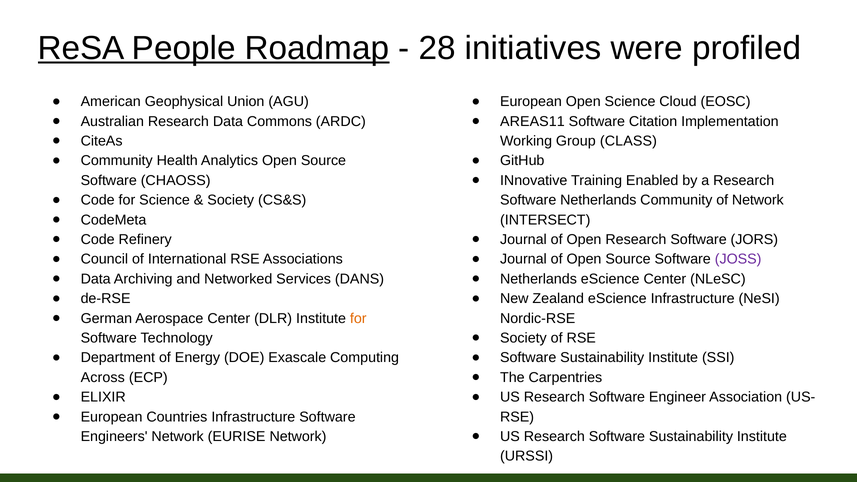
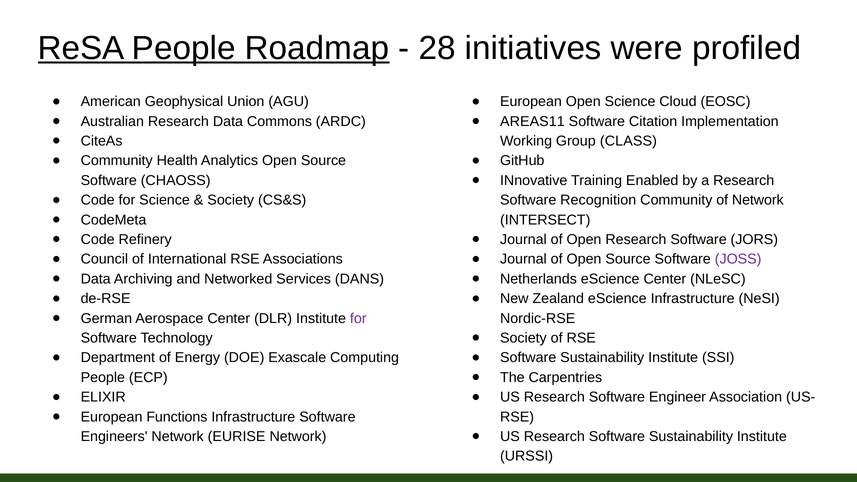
Software Netherlands: Netherlands -> Recognition
for at (358, 318) colour: orange -> purple
Across at (103, 377): Across -> People
Countries: Countries -> Functions
